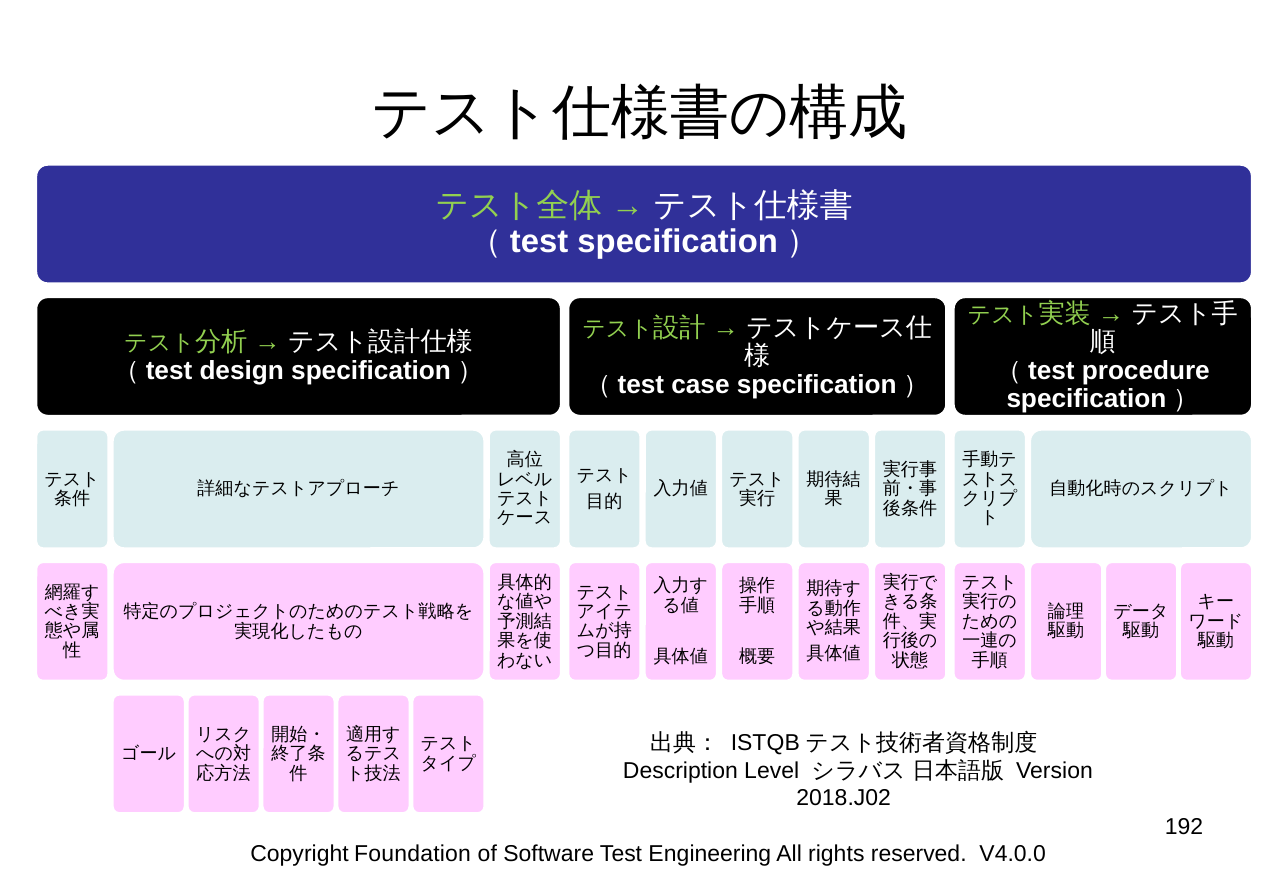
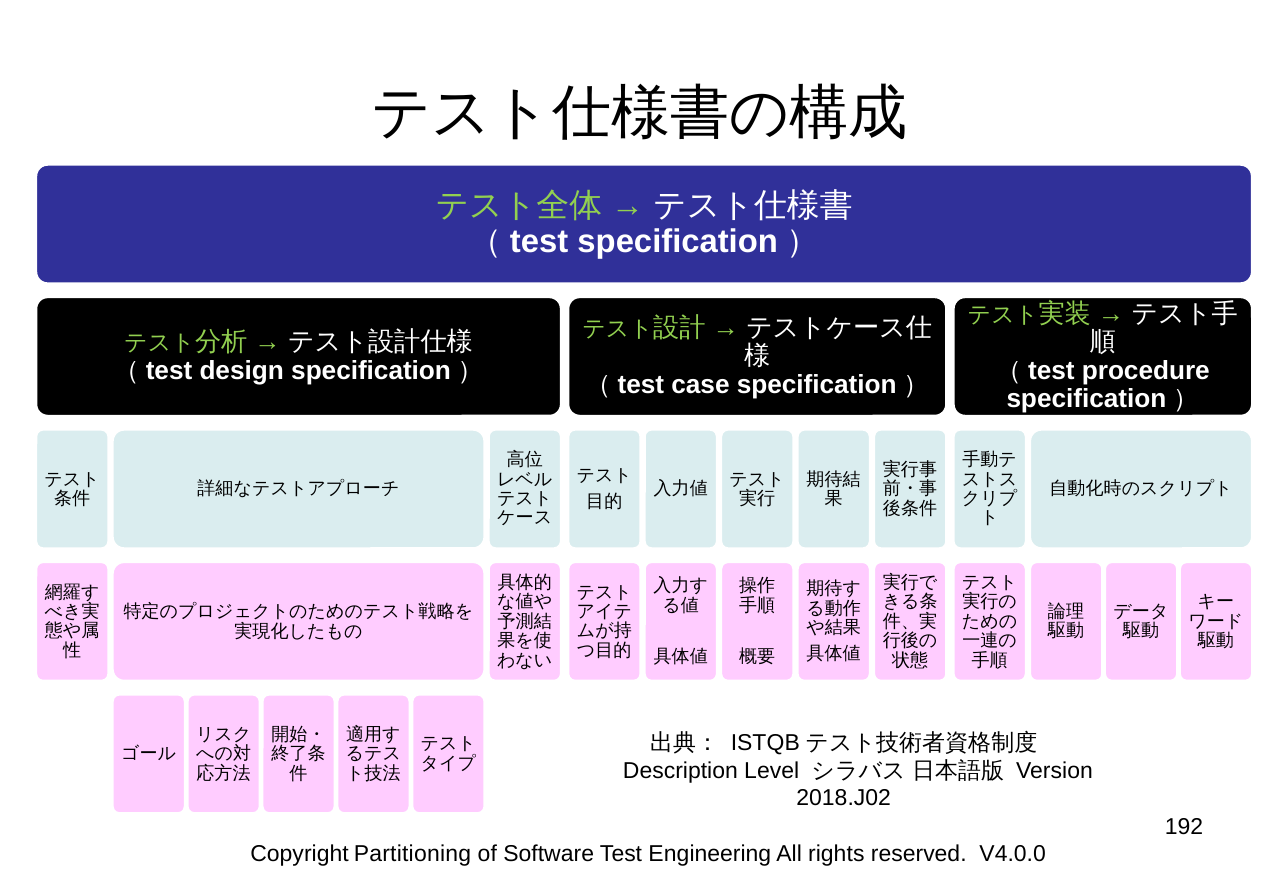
Foundation: Foundation -> Partitioning
